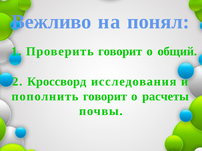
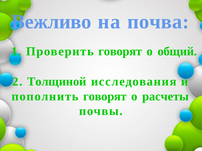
понял: понял -> почва
Проверить говорит: говорит -> говорят
Кроссворд: Кроссворд -> Толщиной
пополнить говорит: говорит -> говорят
